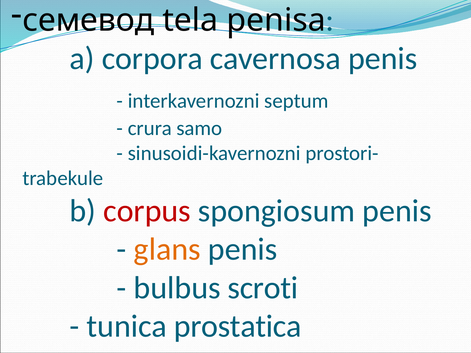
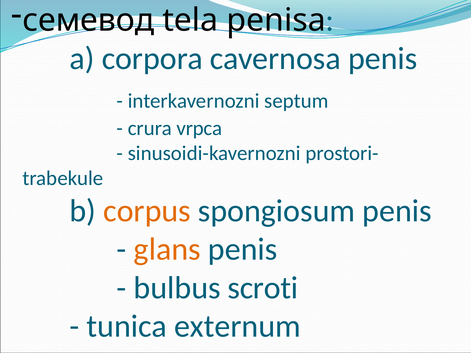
samo: samo -> vrpca
corpus colour: red -> orange
prostatica: prostatica -> externum
